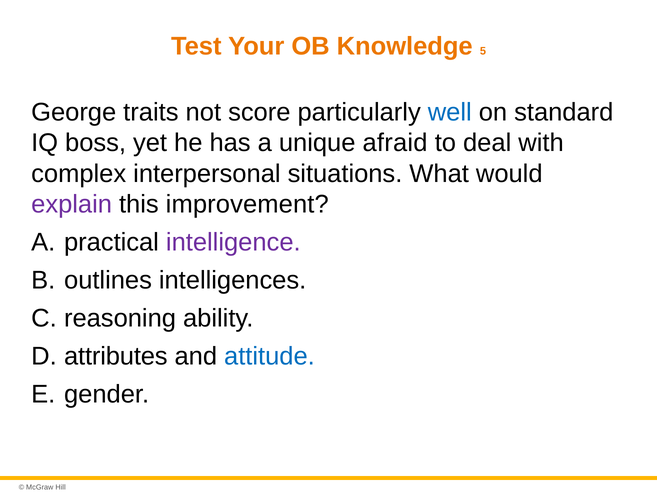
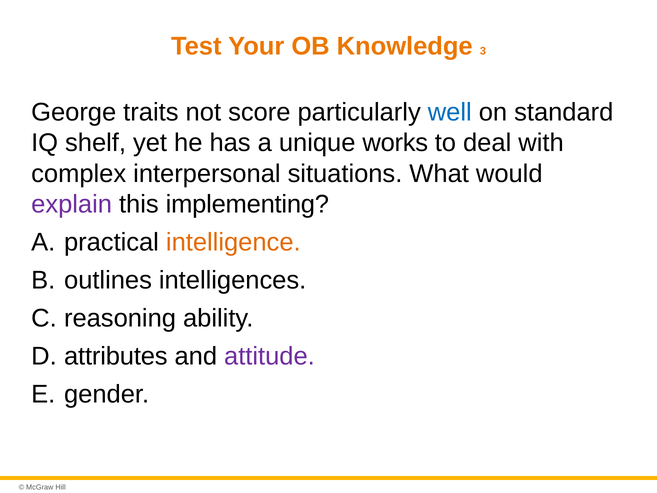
5: 5 -> 3
boss: boss -> shelf
afraid: afraid -> works
improvement: improvement -> implementing
intelligence colour: purple -> orange
attitude colour: blue -> purple
